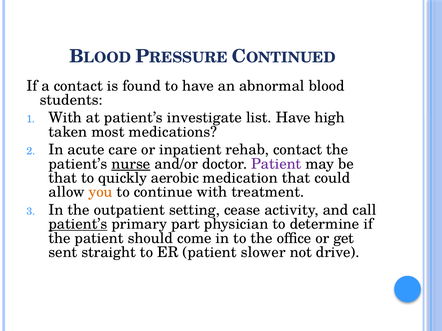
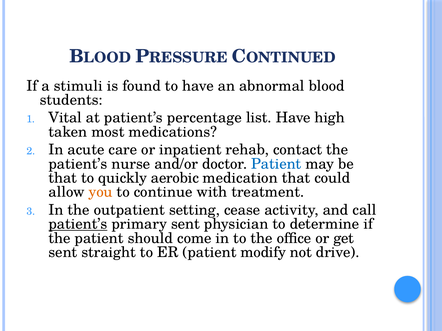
a contact: contact -> stimuli
With at (65, 118): With -> Vital
investigate: investigate -> percentage
nurse underline: present -> none
Patient at (276, 164) colour: purple -> blue
primary part: part -> sent
slower: slower -> modify
